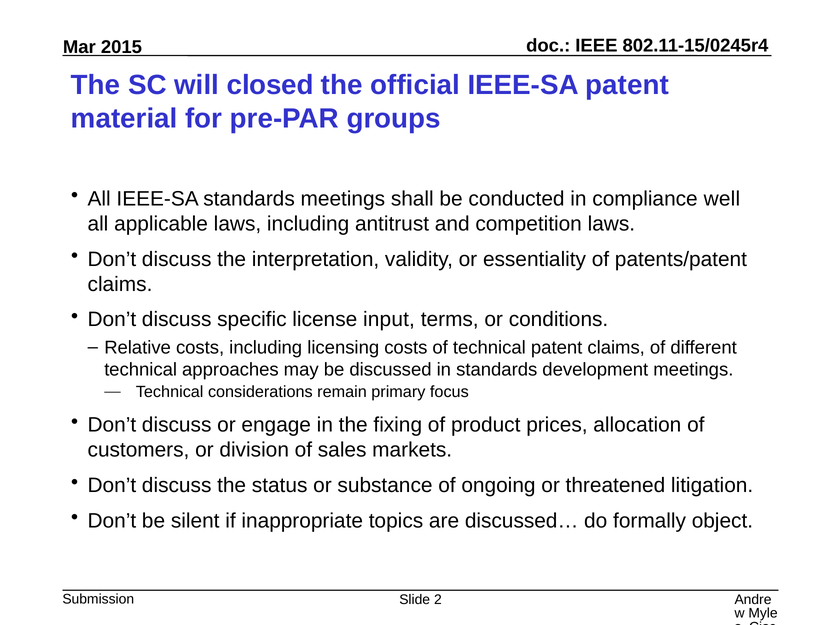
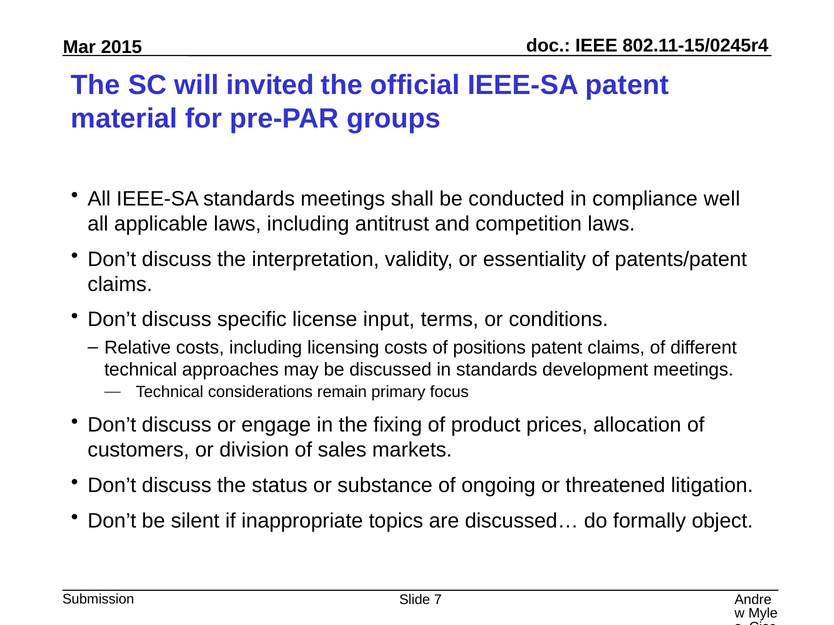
closed: closed -> invited
of technical: technical -> positions
2: 2 -> 7
